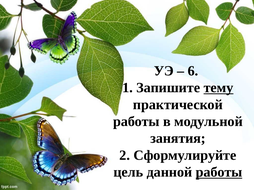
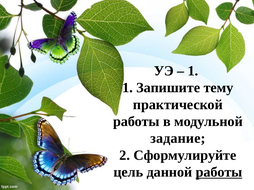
6 at (193, 71): 6 -> 1
тему underline: present -> none
занятия: занятия -> задание
